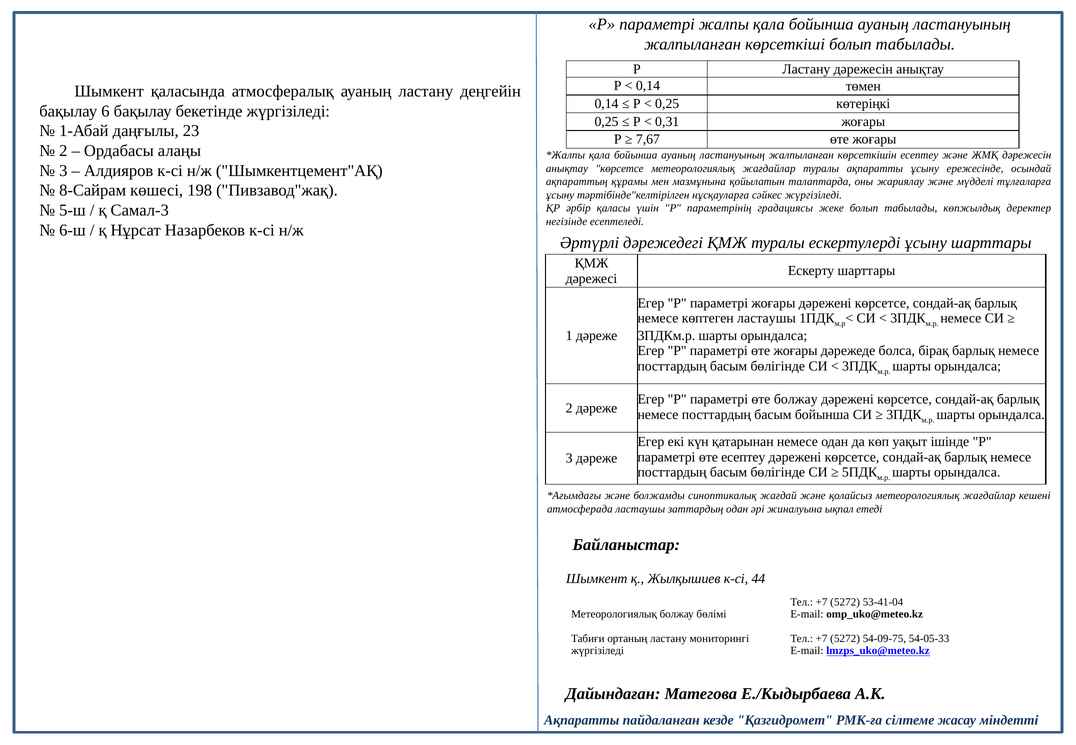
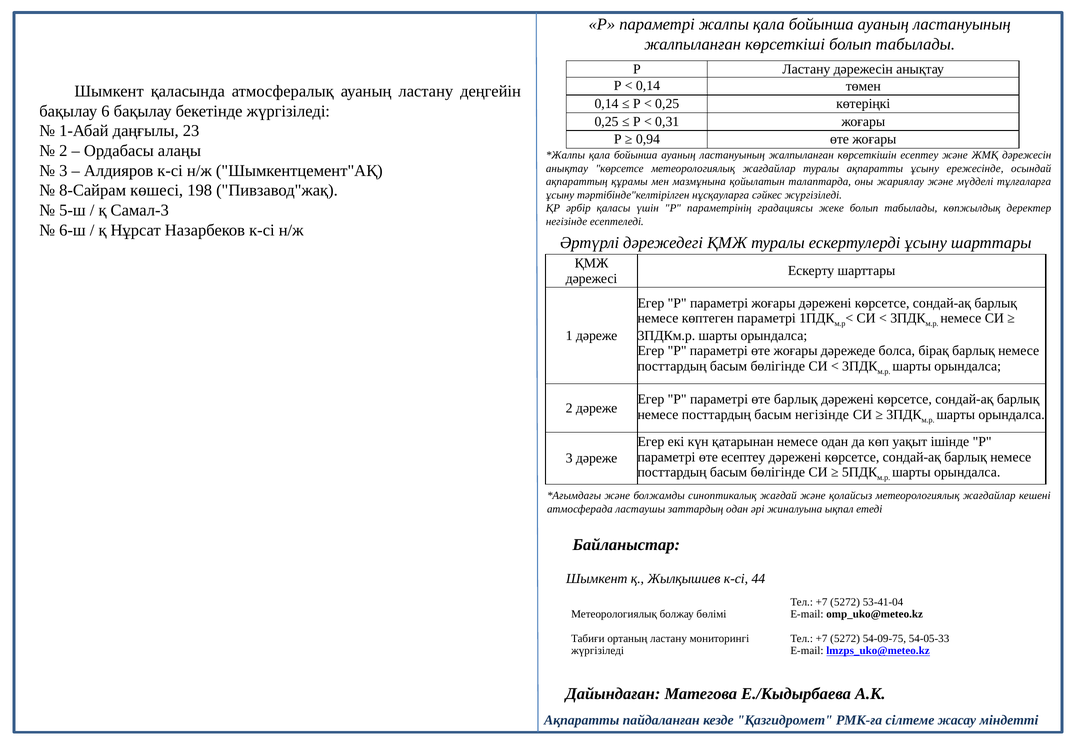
7,67: 7,67 -> 0,94
көптеген ластаушы: ластаушы -> параметрі
өте болжау: болжау -> барлық
басым бойынша: бойынша -> негізінде
